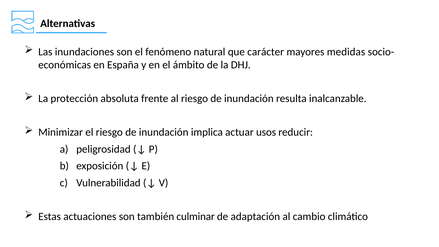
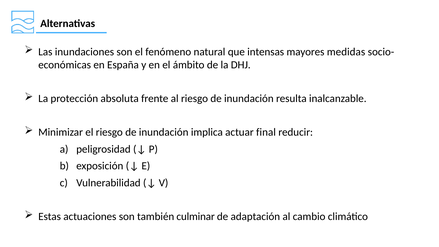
carácter: carácter -> intensas
usos: usos -> final
